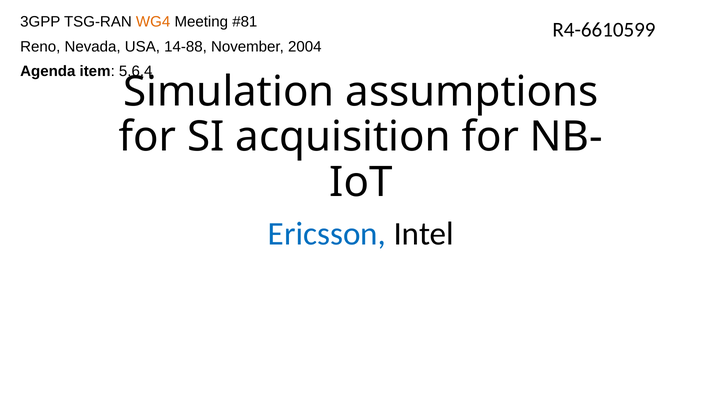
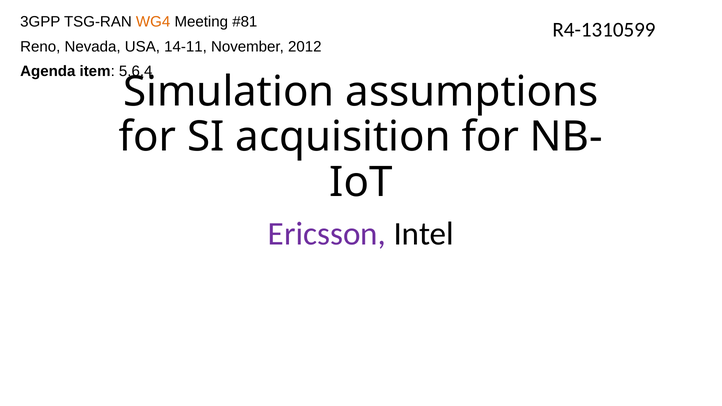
R4-6610599: R4-6610599 -> R4-1310599
14-88: 14-88 -> 14-11
2004: 2004 -> 2012
Ericsson colour: blue -> purple
